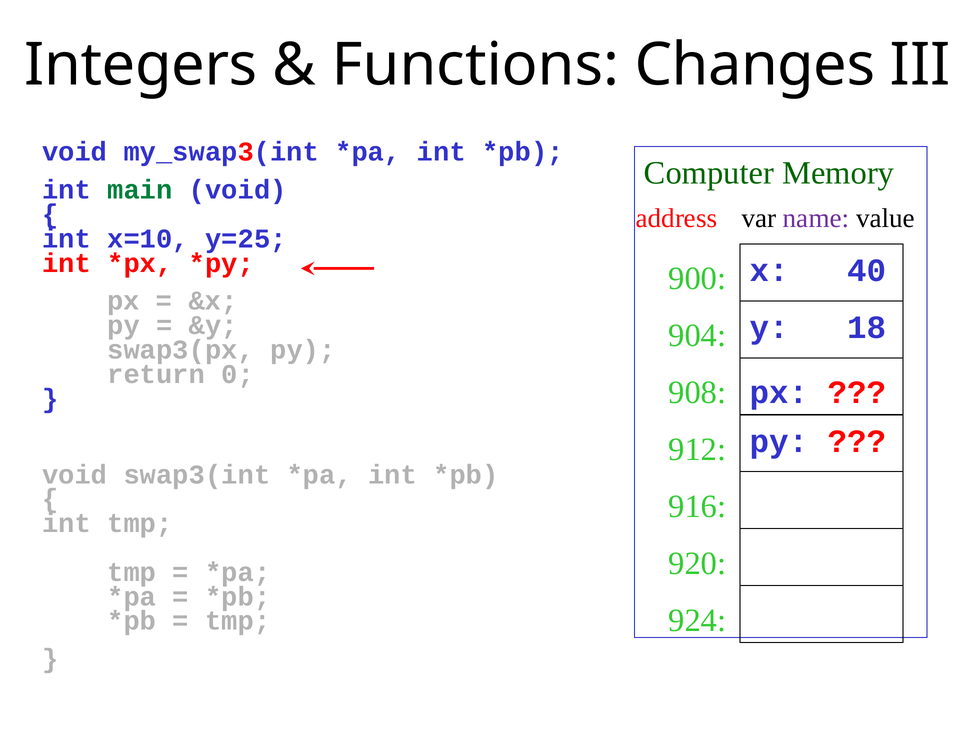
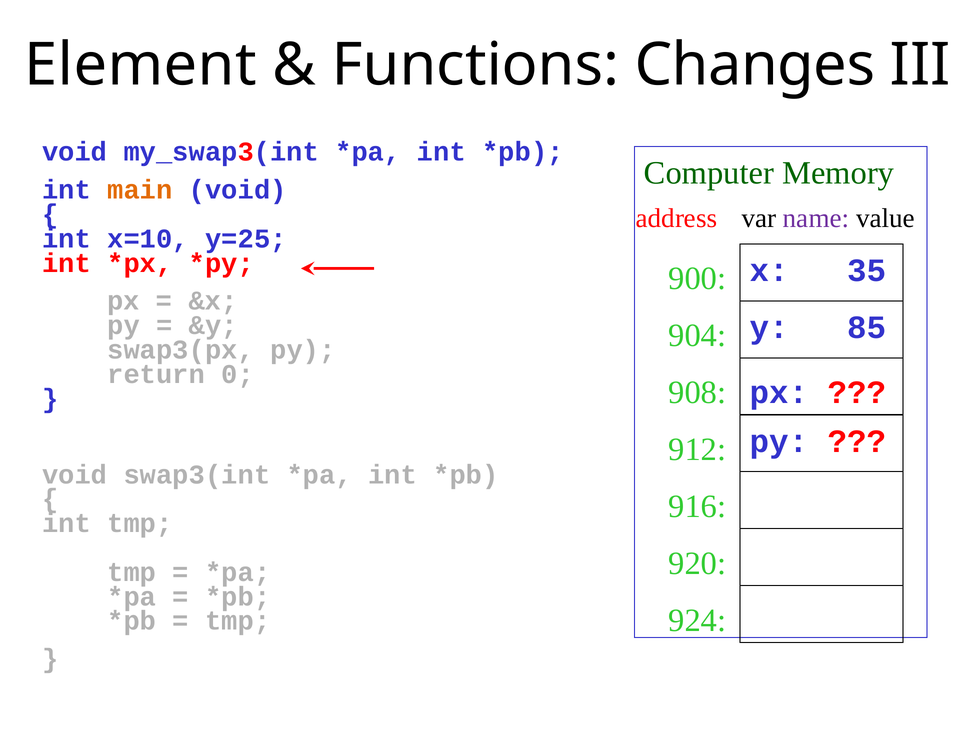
Integers: Integers -> Element
main colour: green -> orange
40: 40 -> 35
18: 18 -> 85
